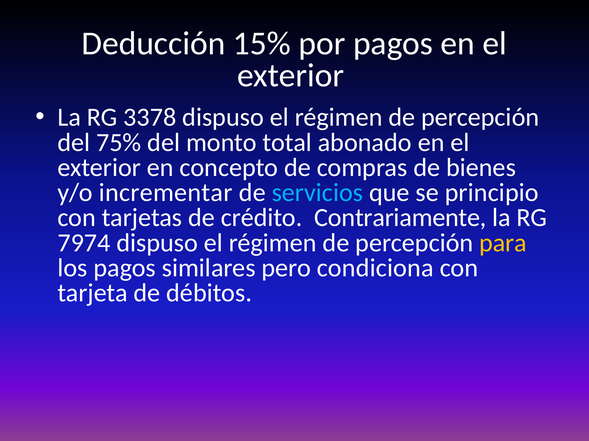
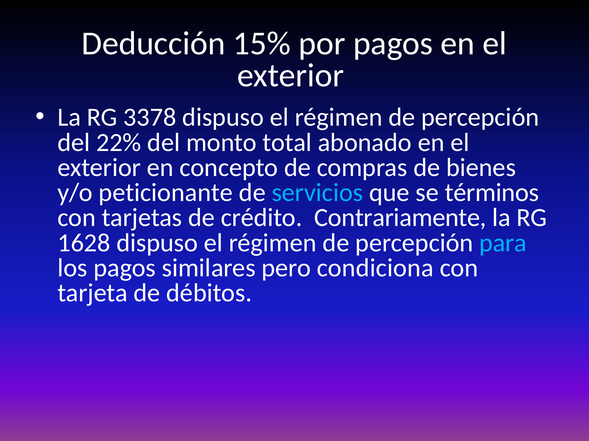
75%: 75% -> 22%
incrementar: incrementar -> peticionante
principio: principio -> términos
7974: 7974 -> 1628
para colour: yellow -> light blue
